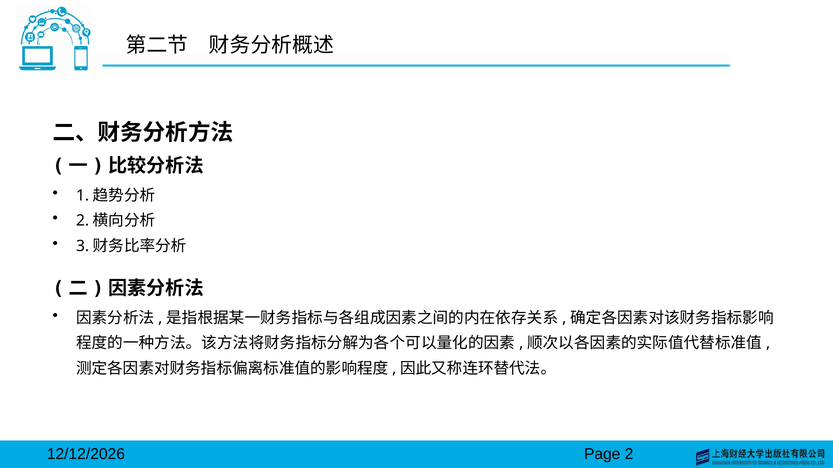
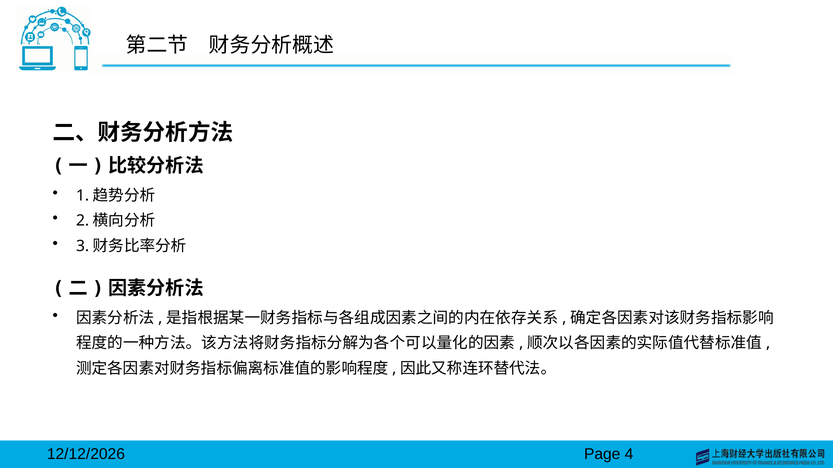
2: 2 -> 4
